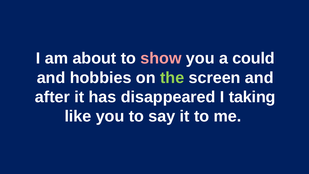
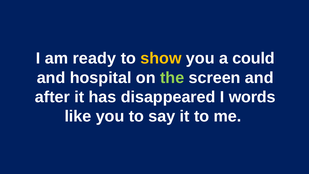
about: about -> ready
show colour: pink -> yellow
hobbies: hobbies -> hospital
taking: taking -> words
